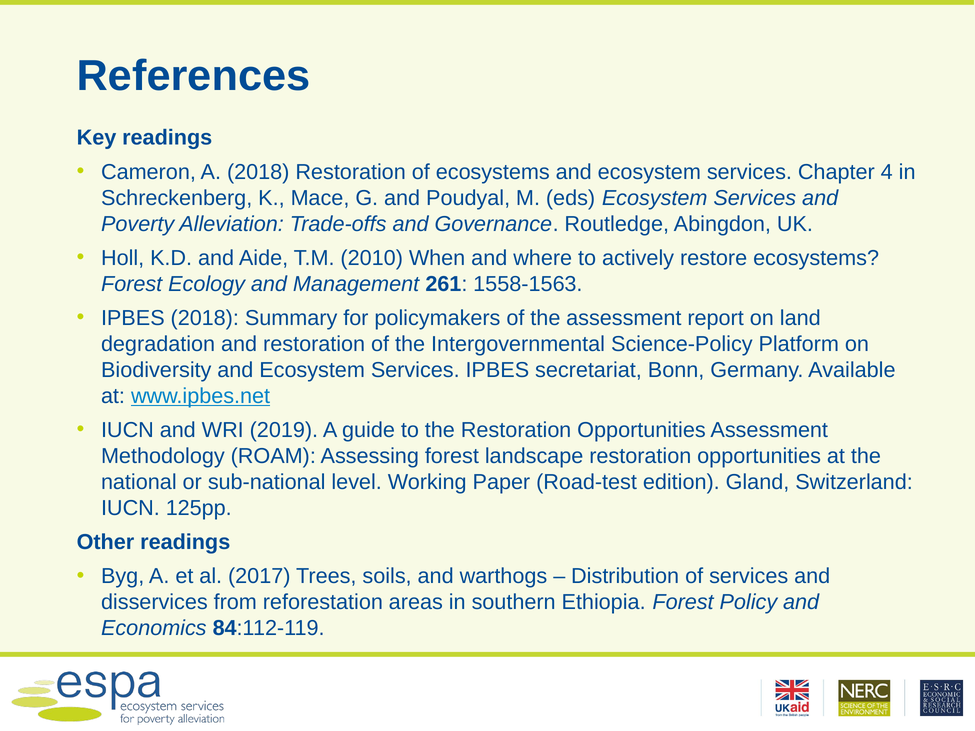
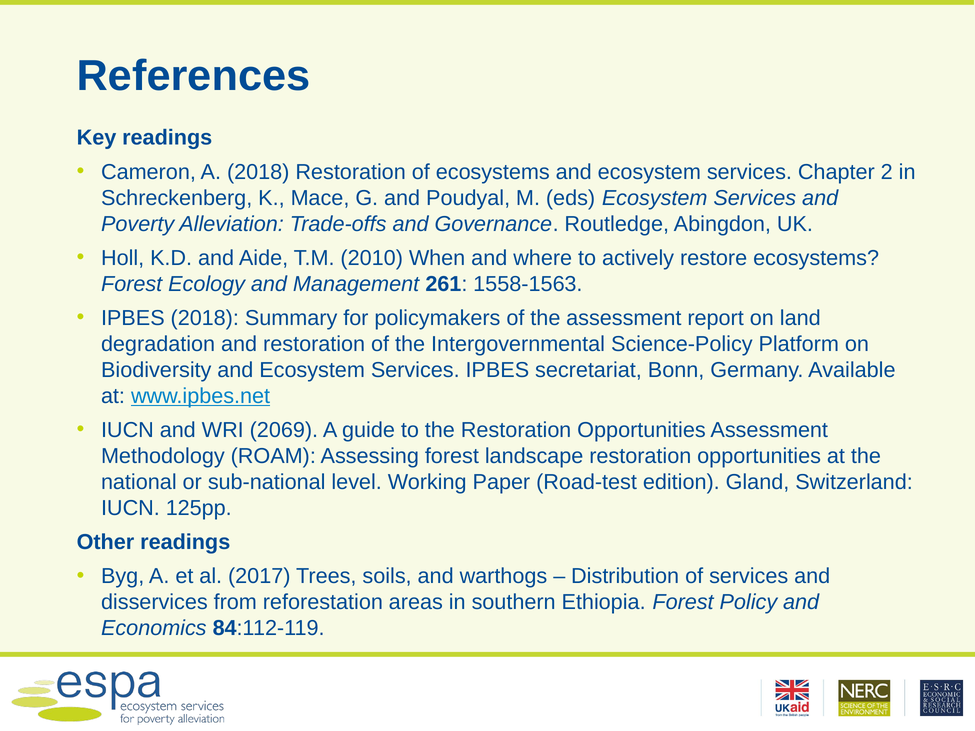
4: 4 -> 2
2019: 2019 -> 2069
